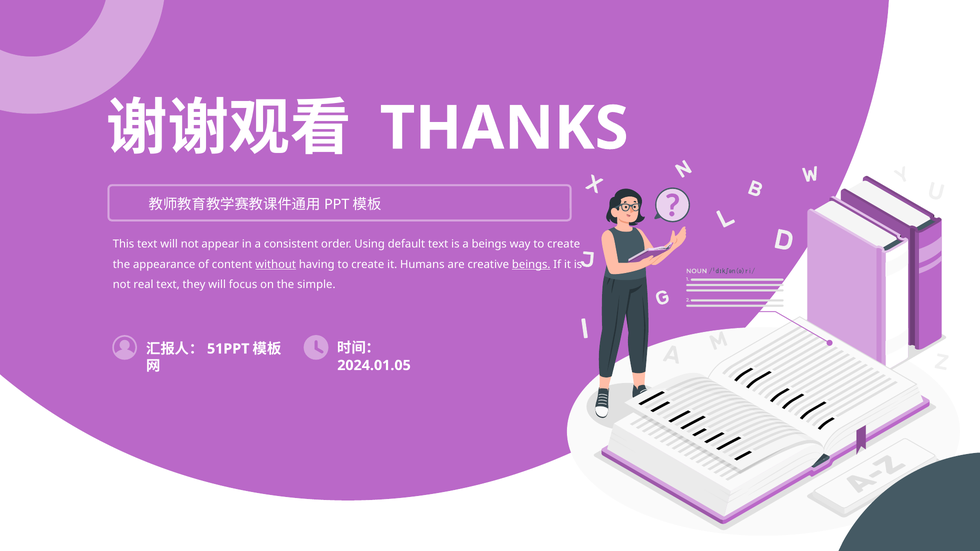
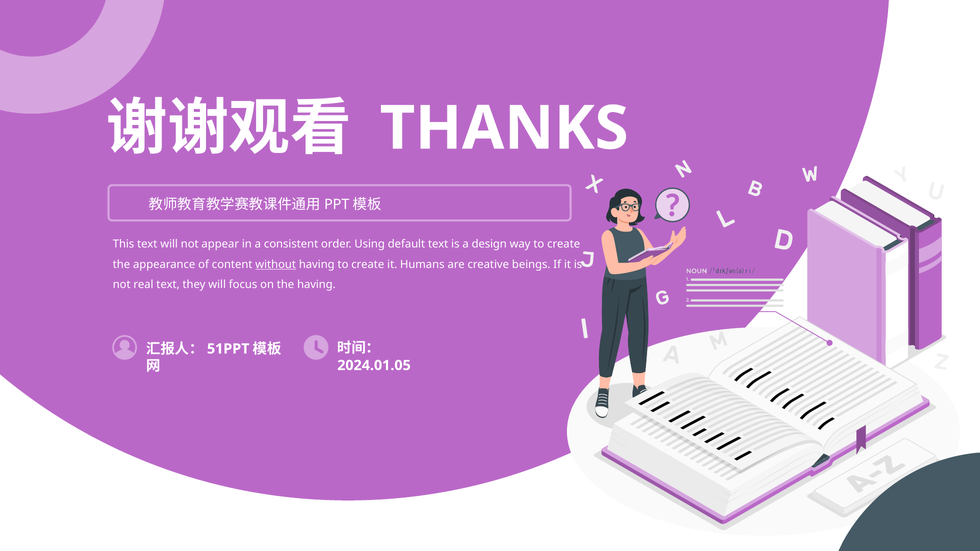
a beings: beings -> design
beings at (531, 265) underline: present -> none
the simple: simple -> having
